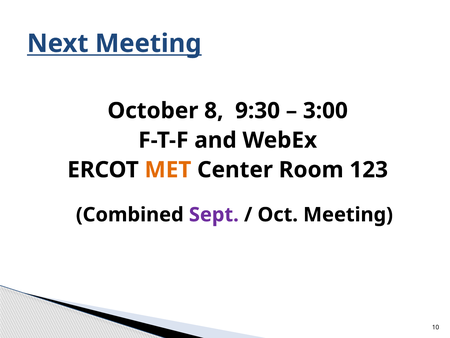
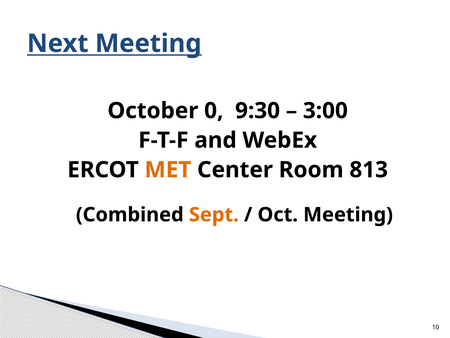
8: 8 -> 0
123: 123 -> 813
Sept colour: purple -> orange
